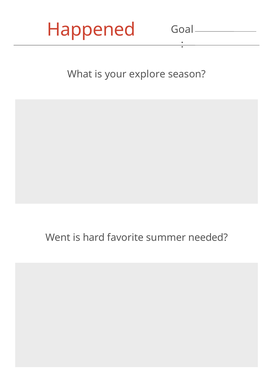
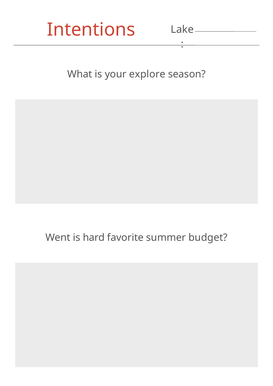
Happened: Happened -> Intentions
Goal: Goal -> Lake
needed: needed -> budget
